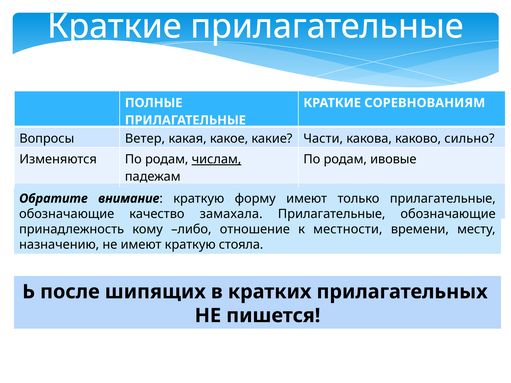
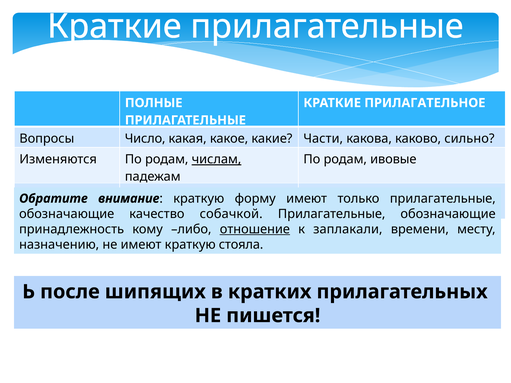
СОРЕВНОВАНИЯМ: СОРЕВНОВАНИЯМ -> ПРИЛАГАТЕЛЬНОЕ
Ветер: Ветер -> Число
замахала: замахала -> собачкой
отношение underline: none -> present
местности: местности -> заплакали
